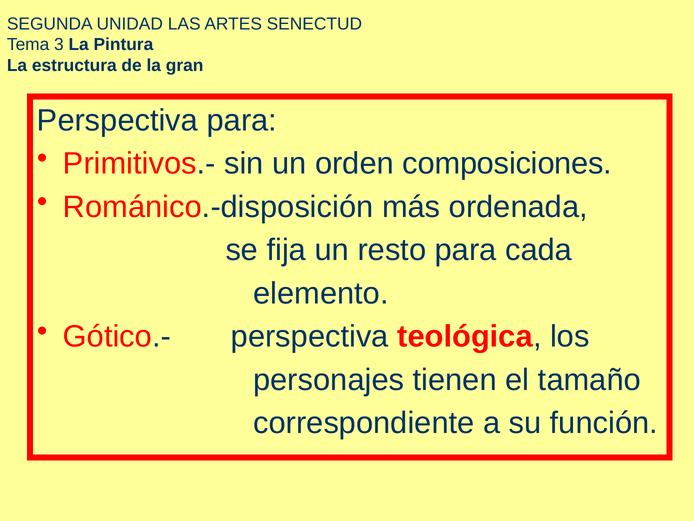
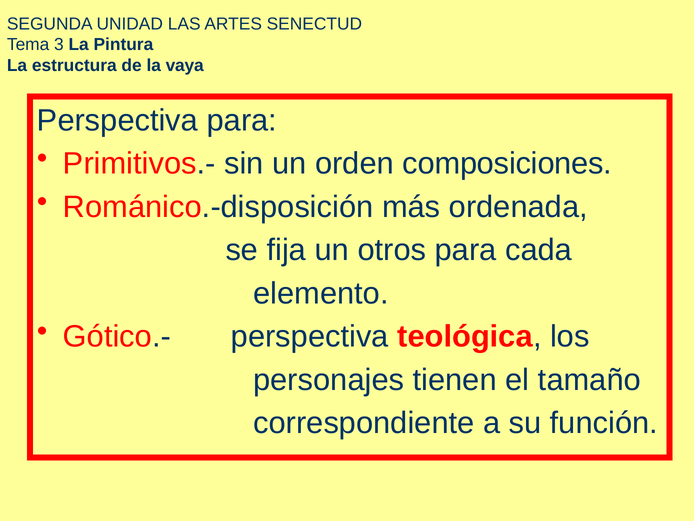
gran: gran -> vaya
resto: resto -> otros
